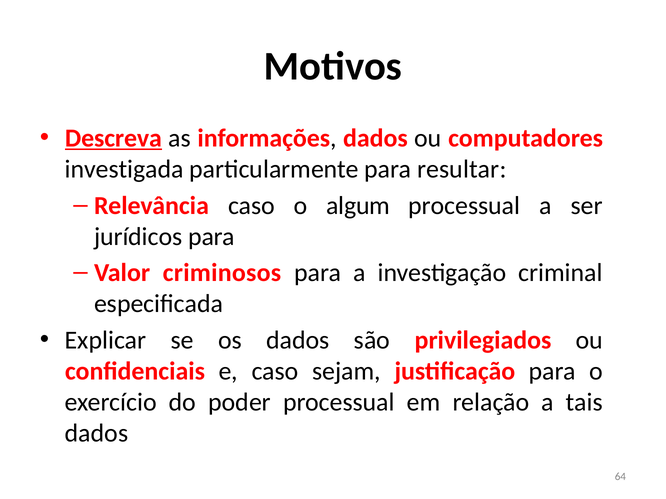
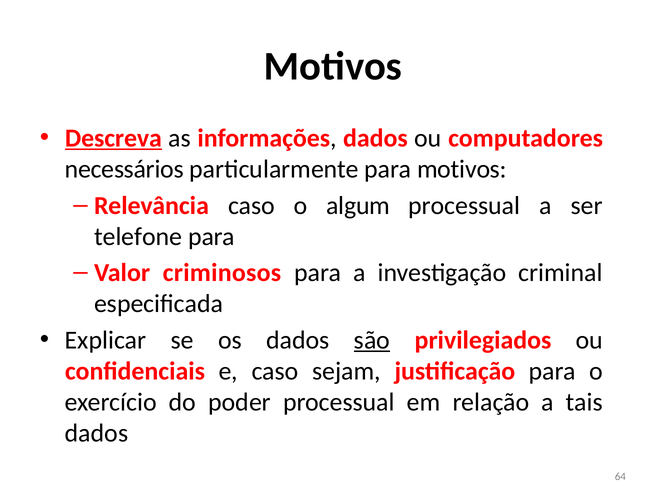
investigada: investigada -> necessários
para resultar: resultar -> motivos
jurídicos: jurídicos -> telefone
são underline: none -> present
